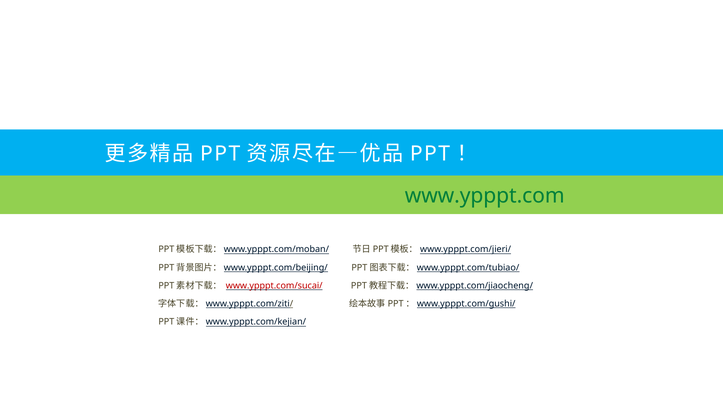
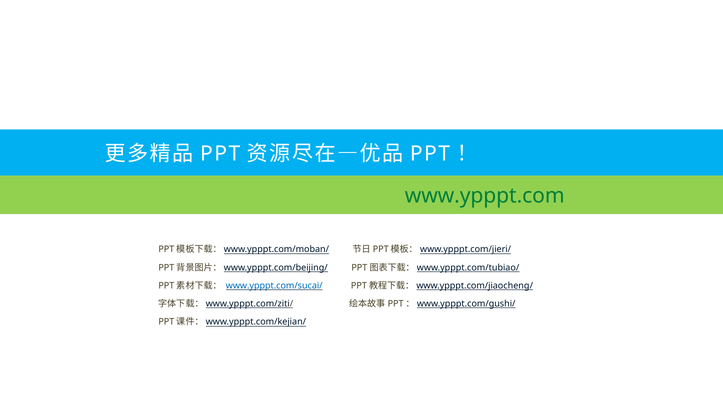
www.ypppt.com/sucai/ colour: red -> blue
